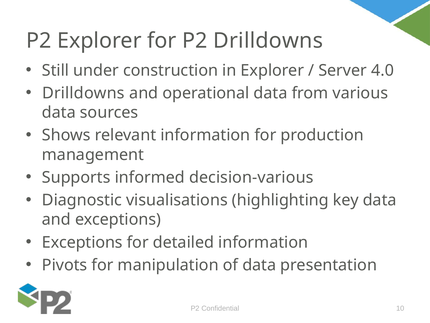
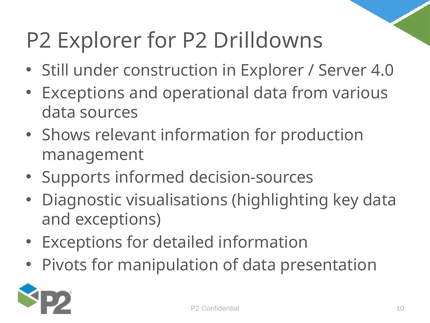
Drilldowns at (83, 93): Drilldowns -> Exceptions
decision-various: decision-various -> decision-sources
